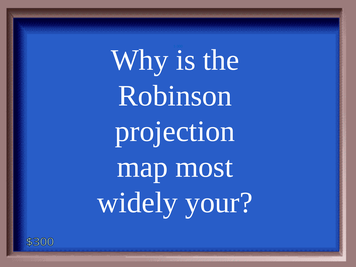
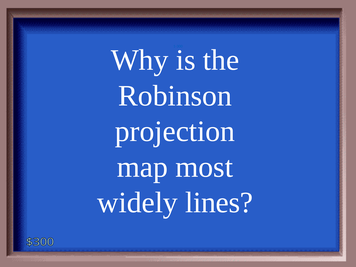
your: your -> lines
